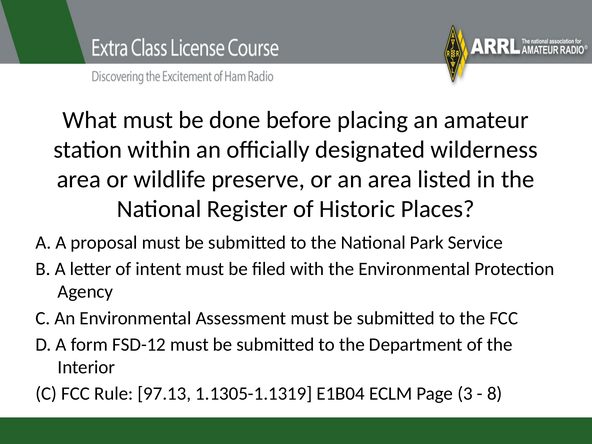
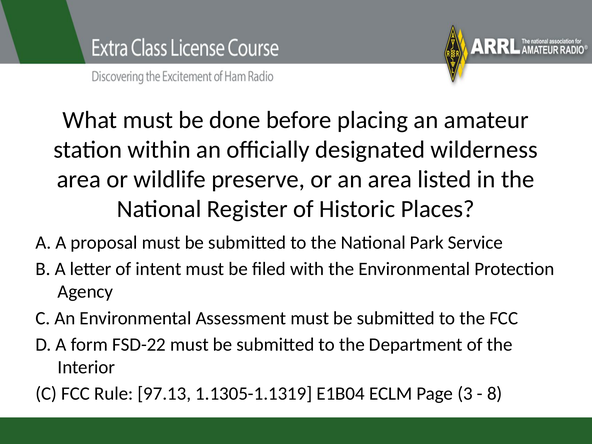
FSD-12: FSD-12 -> FSD-22
